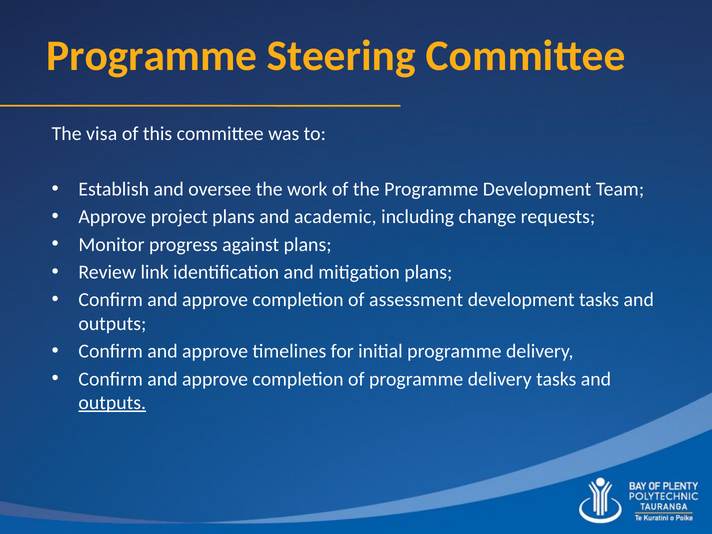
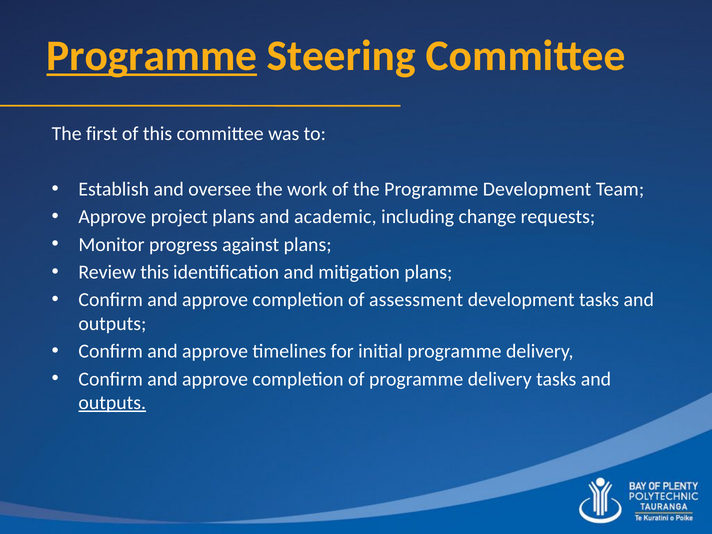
Programme at (152, 56) underline: none -> present
visa: visa -> first
Review link: link -> this
